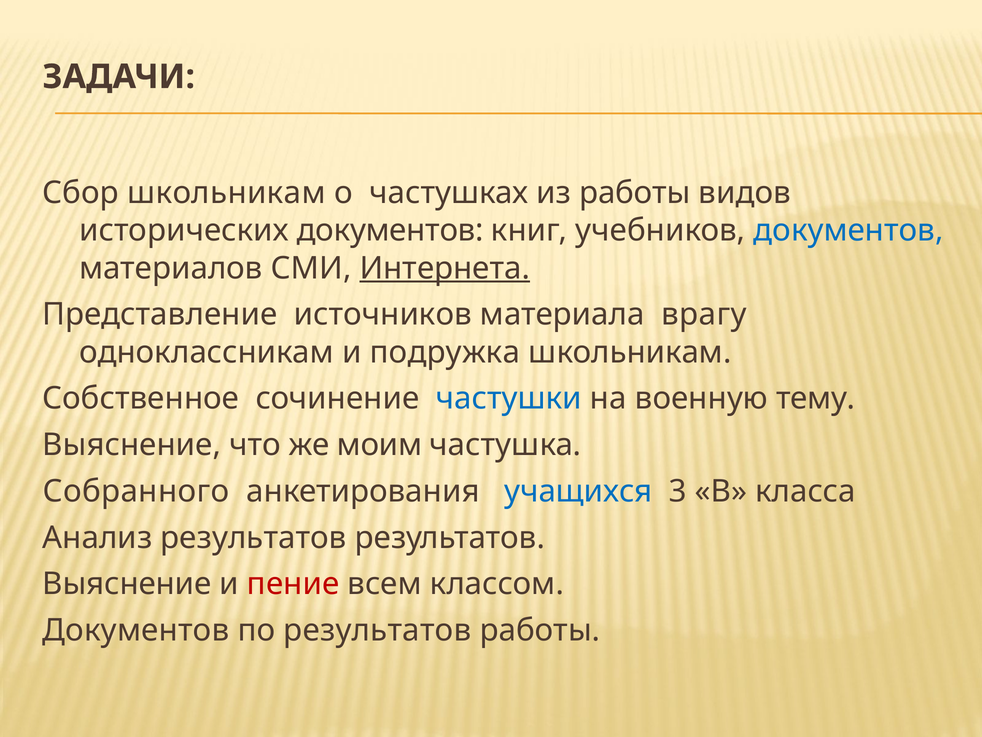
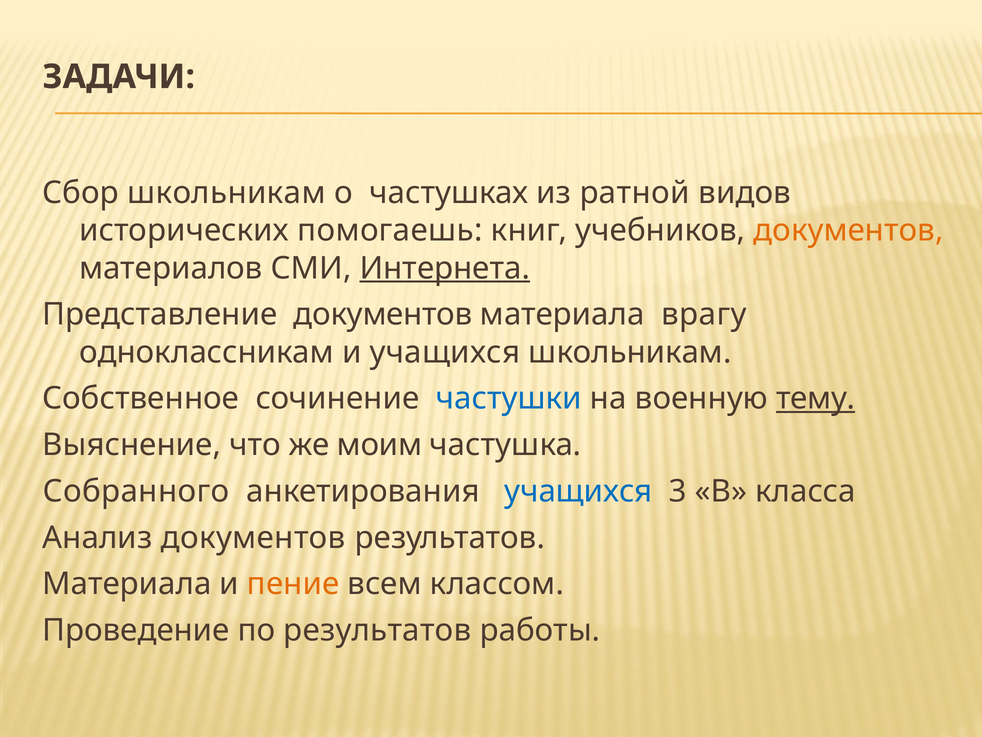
из работы: работы -> ратной
исторических документов: документов -> помогаешь
документов at (848, 230) colour: blue -> orange
Представление источников: источников -> документов
и подружка: подружка -> учащихся
тему underline: none -> present
Анализ результатов: результатов -> документов
Выяснение at (127, 584): Выяснение -> Материала
пение colour: red -> orange
Документов at (136, 630): Документов -> Проведение
